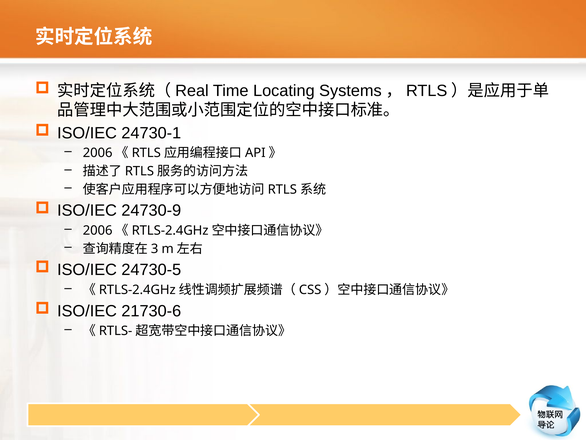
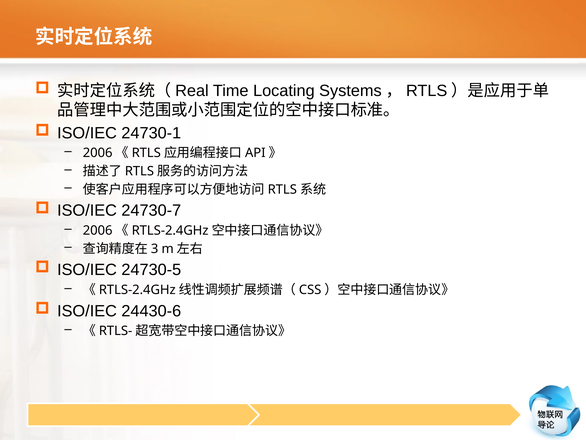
24730-9: 24730-9 -> 24730-7
21730-6: 21730-6 -> 24430-6
